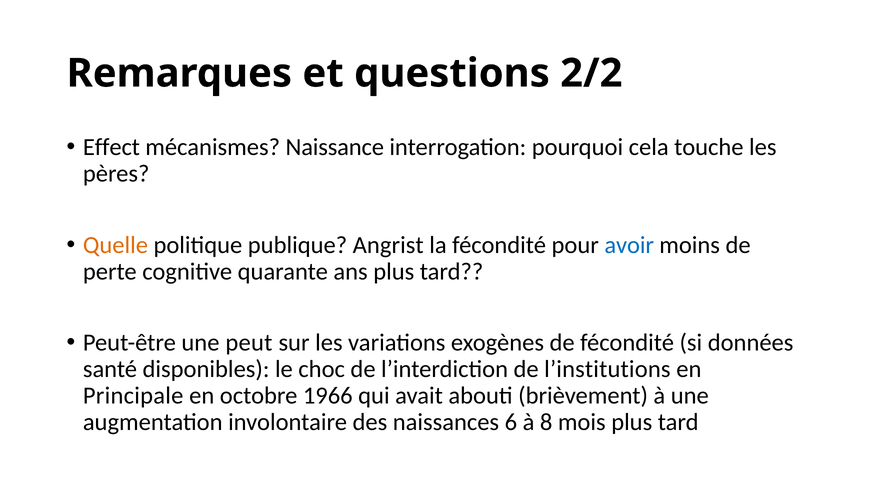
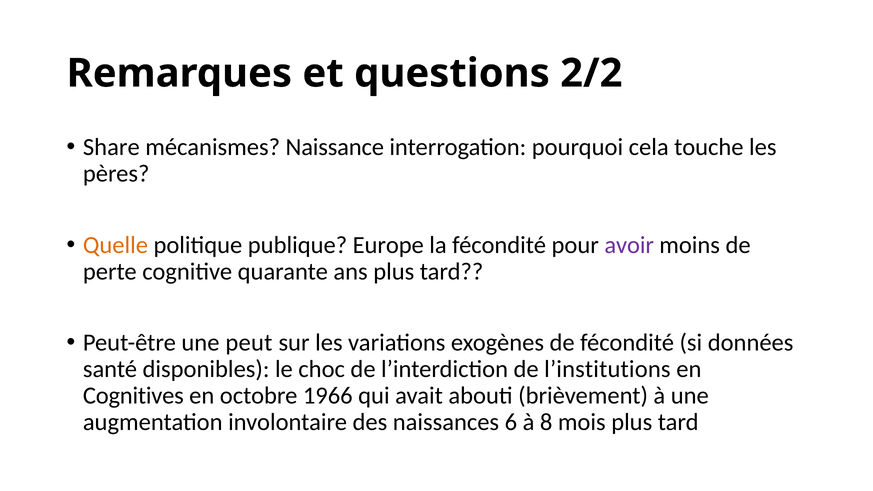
Effect: Effect -> Share
Angrist: Angrist -> Europe
avoir colour: blue -> purple
Principale: Principale -> Cognitives
